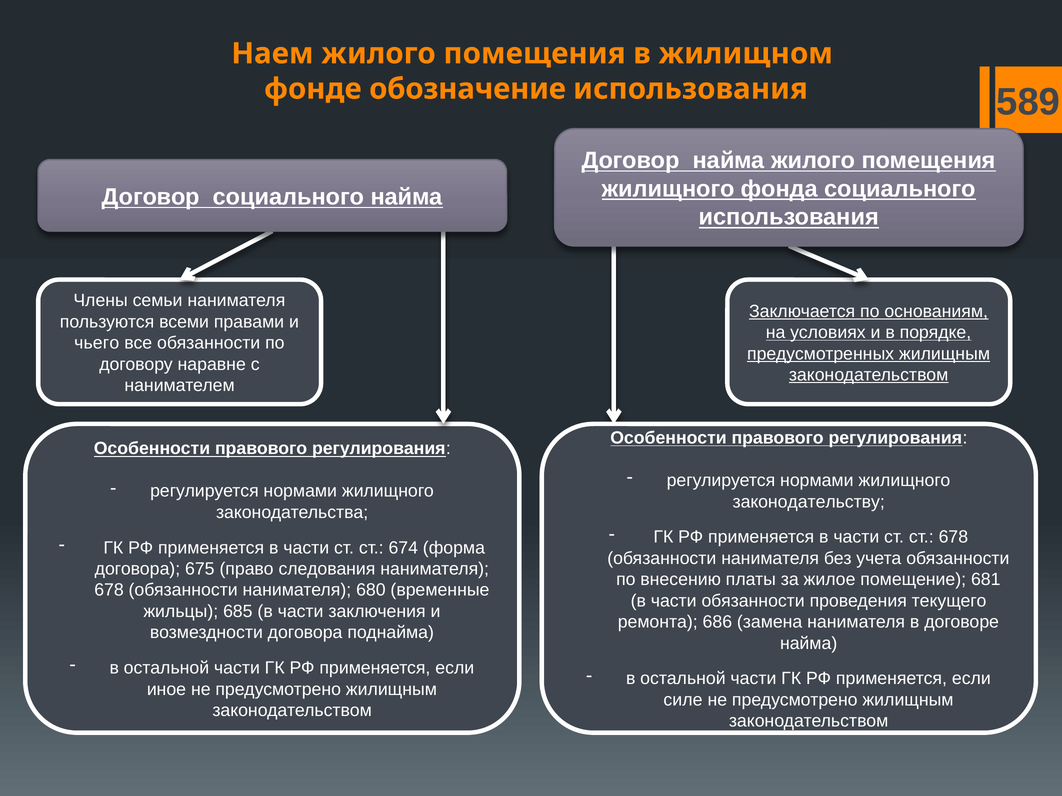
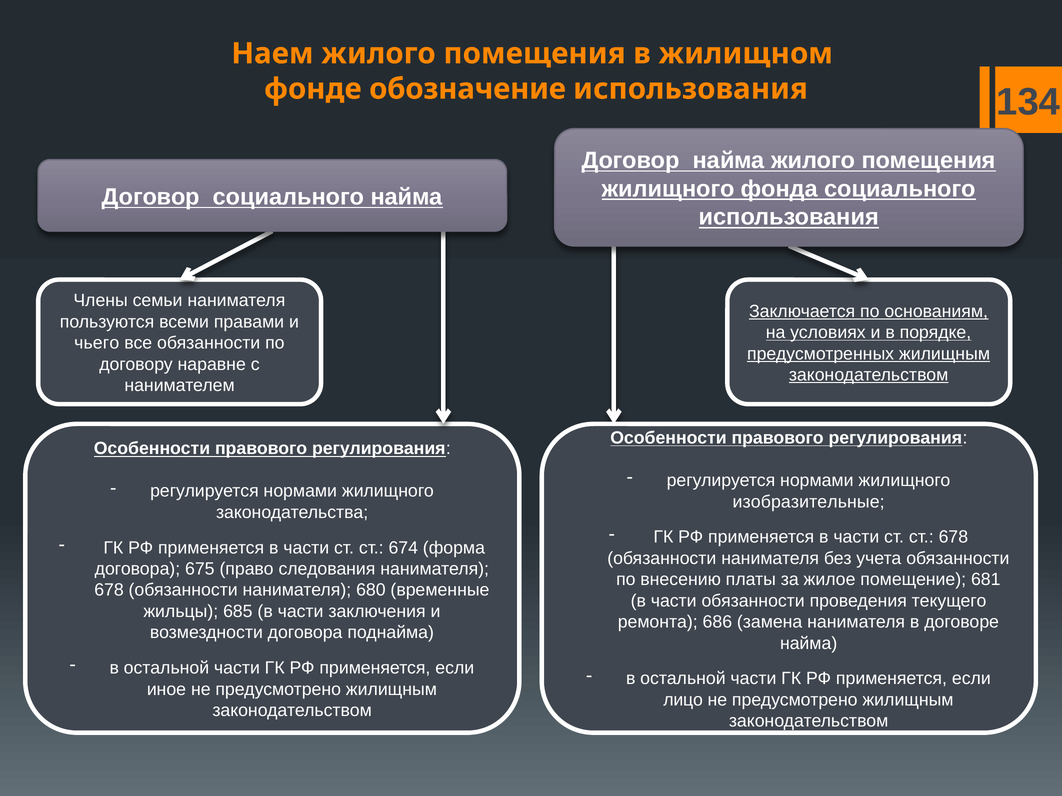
589: 589 -> 134
законодательству: законодательству -> изобразительные
силе: силе -> лицо
